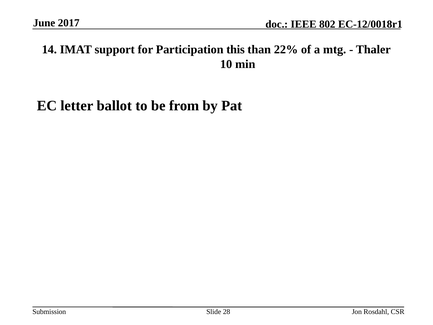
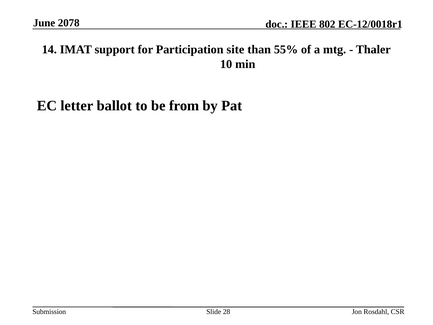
2017: 2017 -> 2078
this: this -> site
22%: 22% -> 55%
